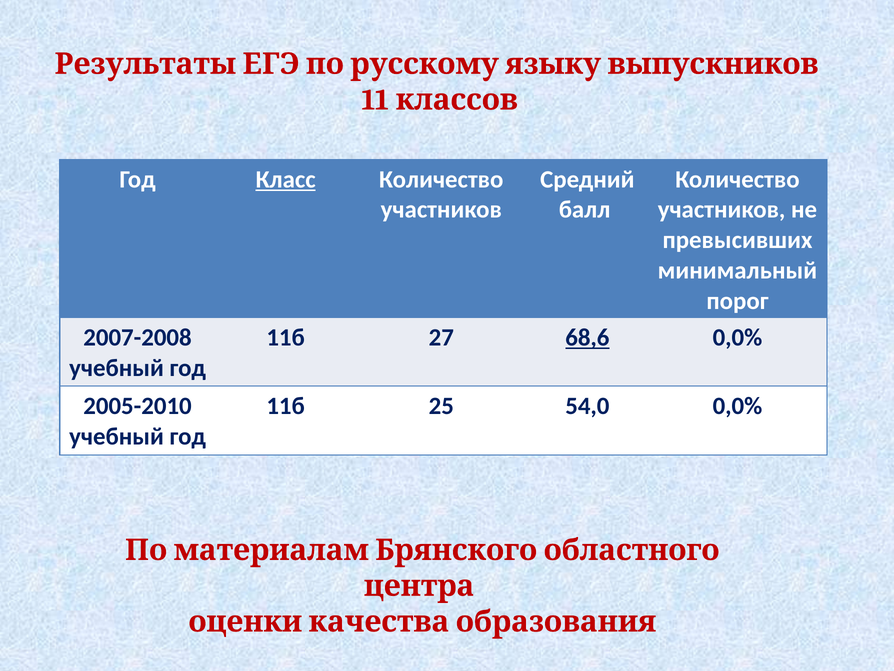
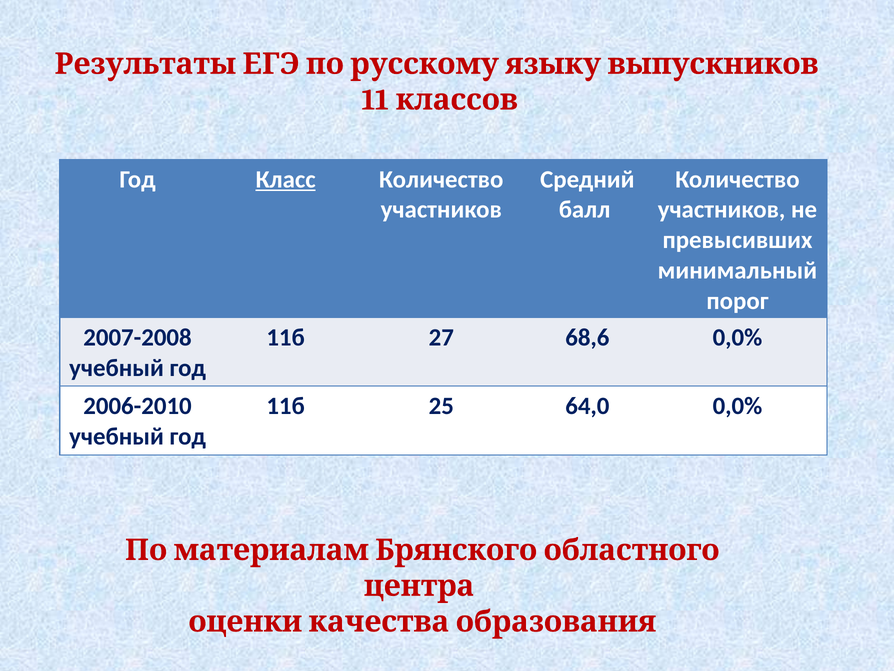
68,6 underline: present -> none
2005-2010: 2005-2010 -> 2006-2010
54,0: 54,0 -> 64,0
